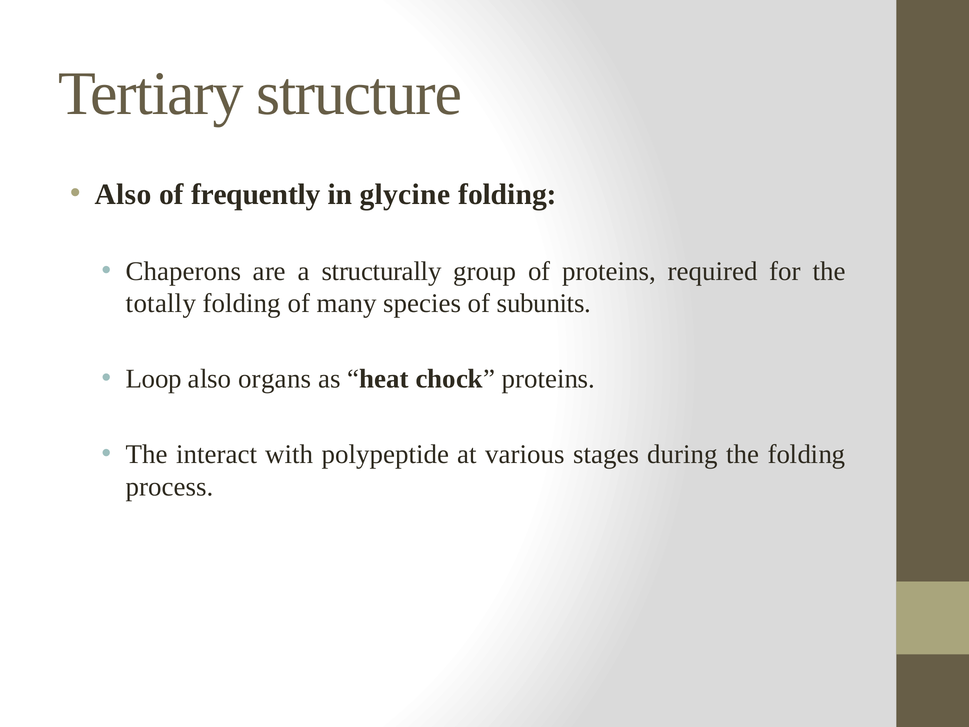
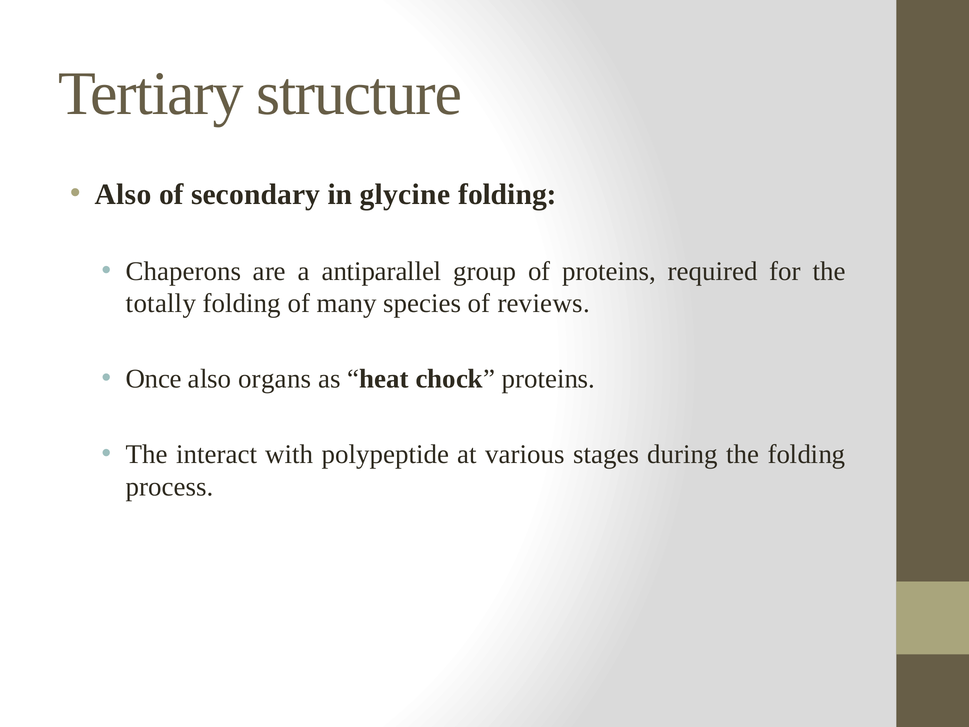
frequently: frequently -> secondary
structurally: structurally -> antiparallel
subunits: subunits -> reviews
Loop: Loop -> Once
